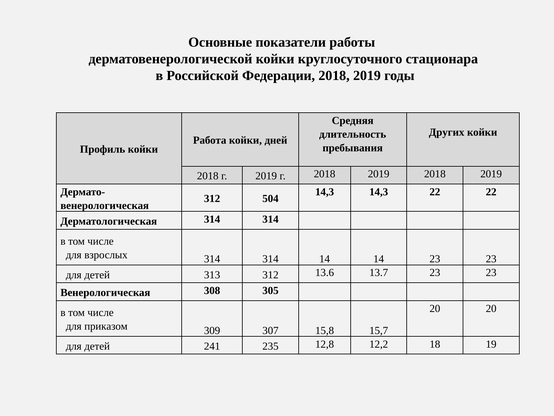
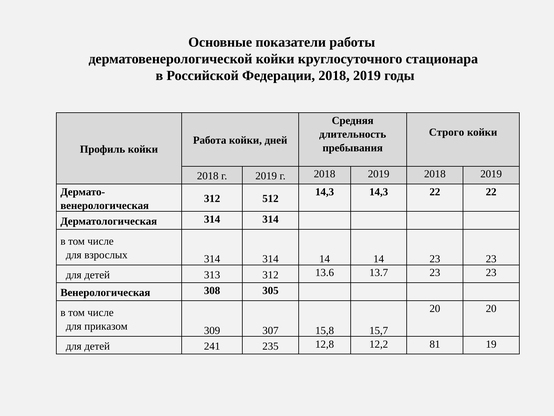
Других: Других -> Строго
504: 504 -> 512
18: 18 -> 81
